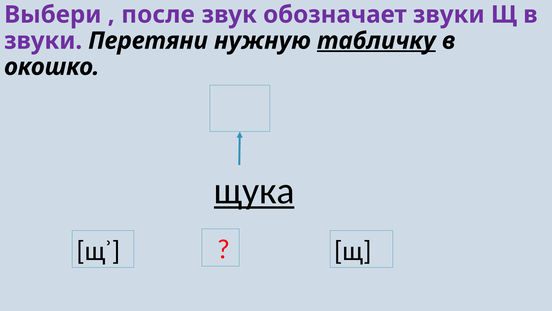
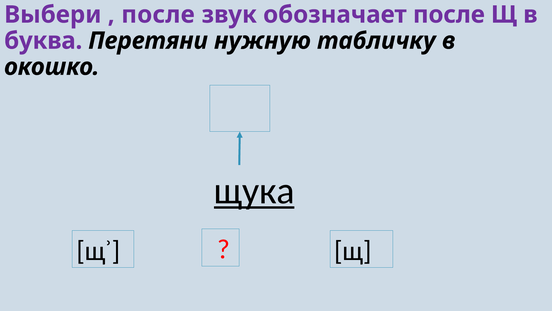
обозначает звуки: звуки -> после
звуки at (43, 41): звуки -> буква
табличку underline: present -> none
